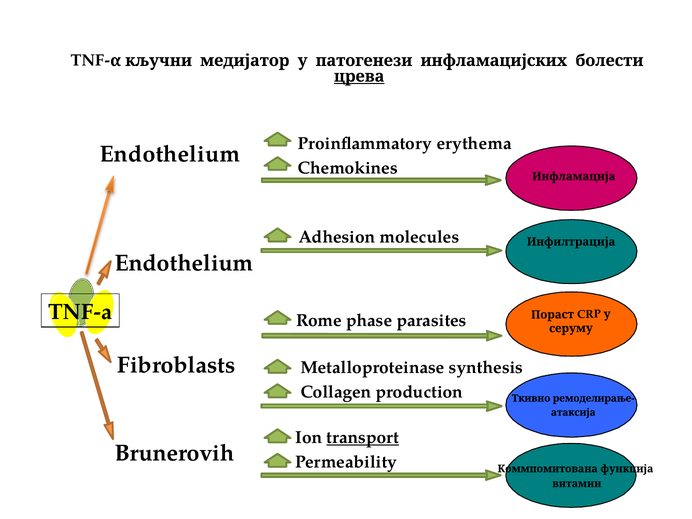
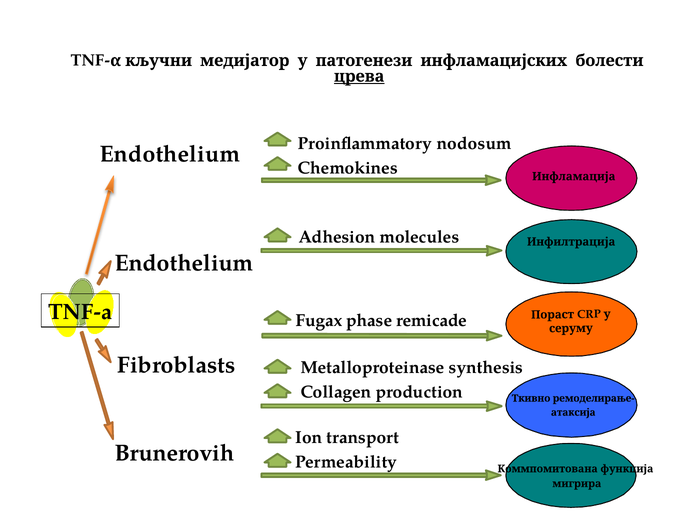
erythema: erythema -> nodosum
Rome: Rome -> Fugax
parasites: parasites -> remicade
transport underline: present -> none
витамин: витамин -> мигрира
